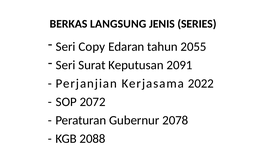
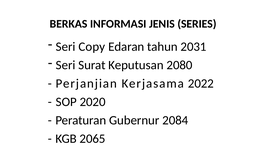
LANGSUNG: LANGSUNG -> INFORMASI
2055: 2055 -> 2031
2091: 2091 -> 2080
2072: 2072 -> 2020
2078: 2078 -> 2084
2088: 2088 -> 2065
